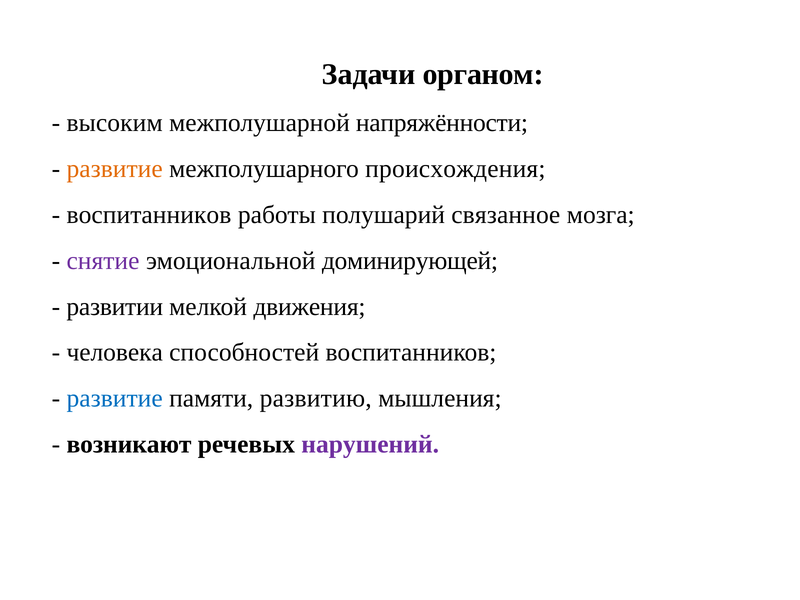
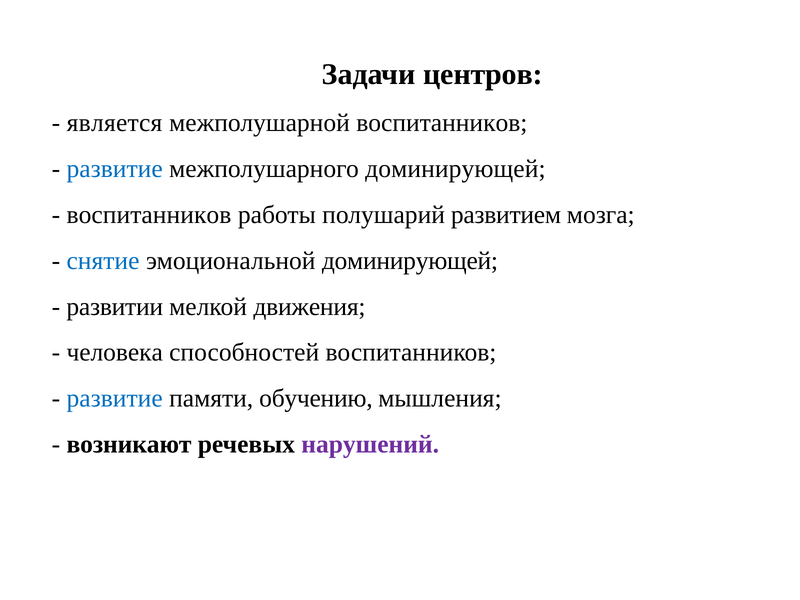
органом: органом -> центров
высоким: высоким -> является
межполушарной напряжённости: напряжённости -> воспитанников
развитие at (115, 169) colour: orange -> blue
межполушарного происхождения: происхождения -> доминирующей
связанное: связанное -> развитием
снятие colour: purple -> blue
развитию: развитию -> обучению
